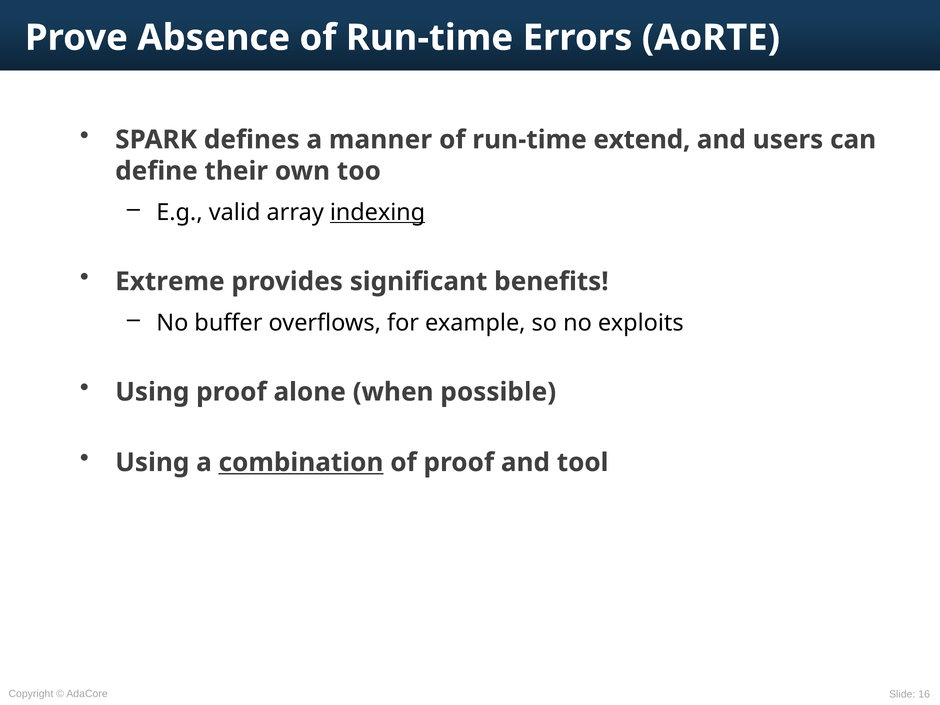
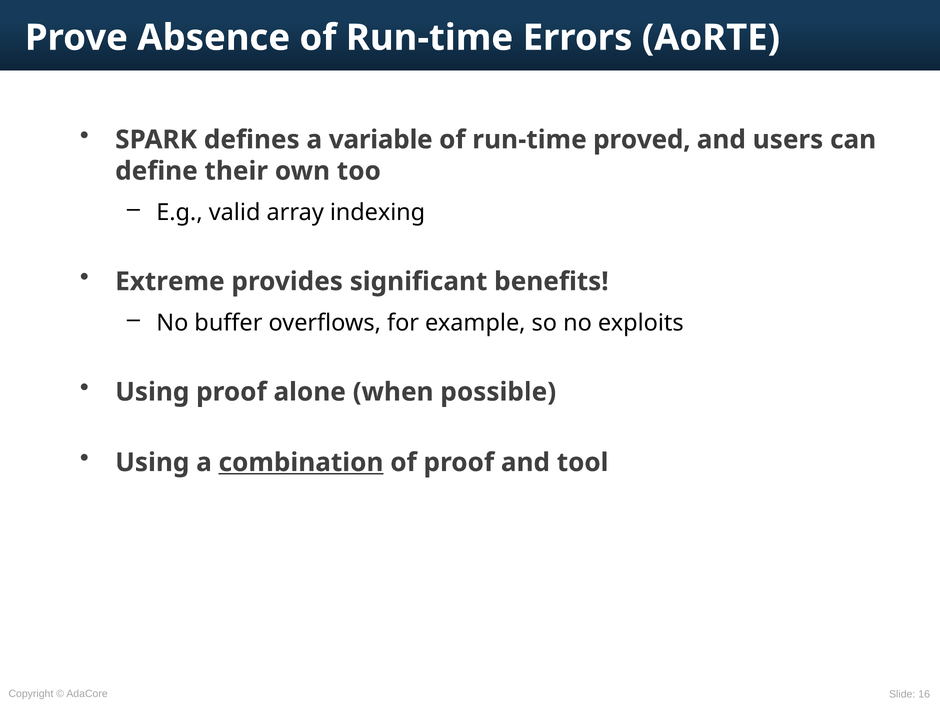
manner: manner -> variable
extend: extend -> proved
indexing underline: present -> none
